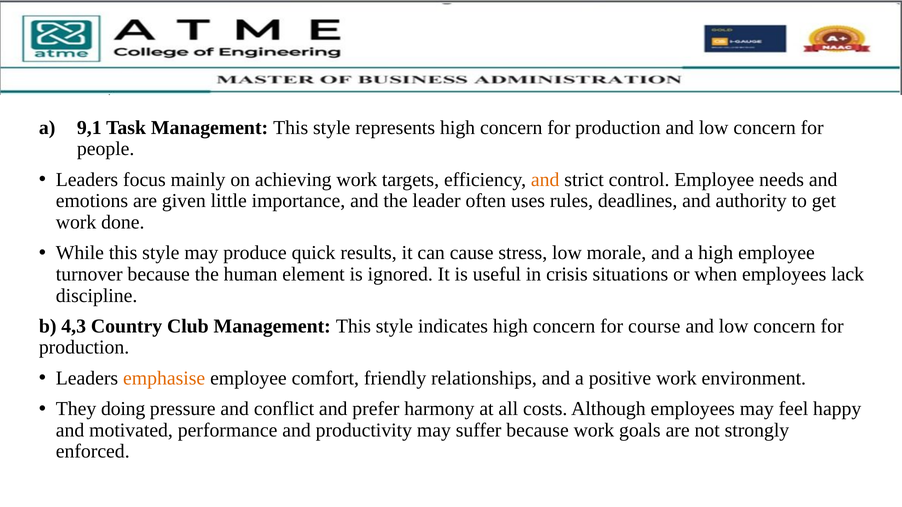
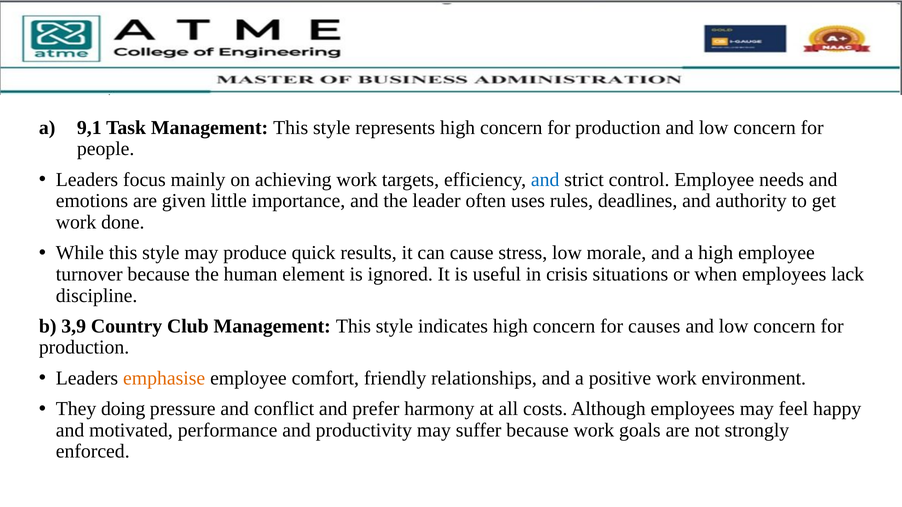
and at (545, 180) colour: orange -> blue
4,3: 4,3 -> 3,9
course: course -> causes
